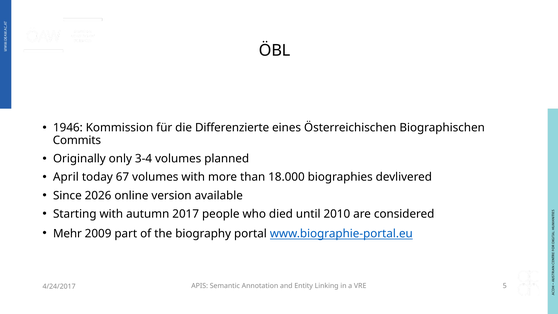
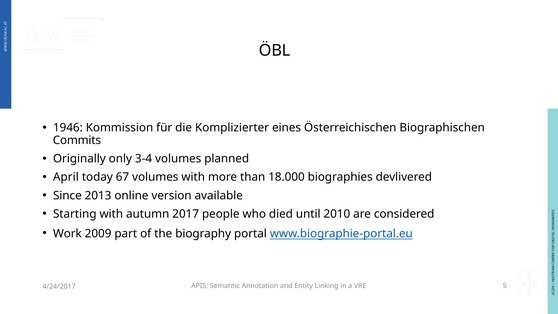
Differenzierte: Differenzierte -> Komplizierter
2026: 2026 -> 2013
Mehr: Mehr -> Work
